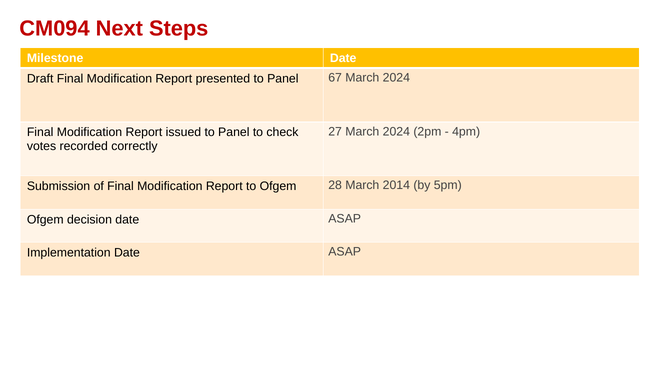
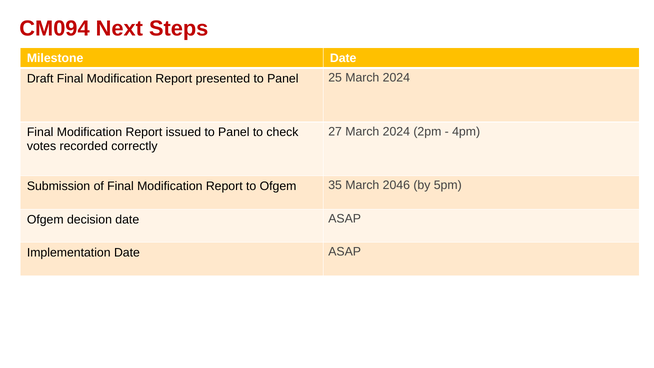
67: 67 -> 25
28: 28 -> 35
2014: 2014 -> 2046
